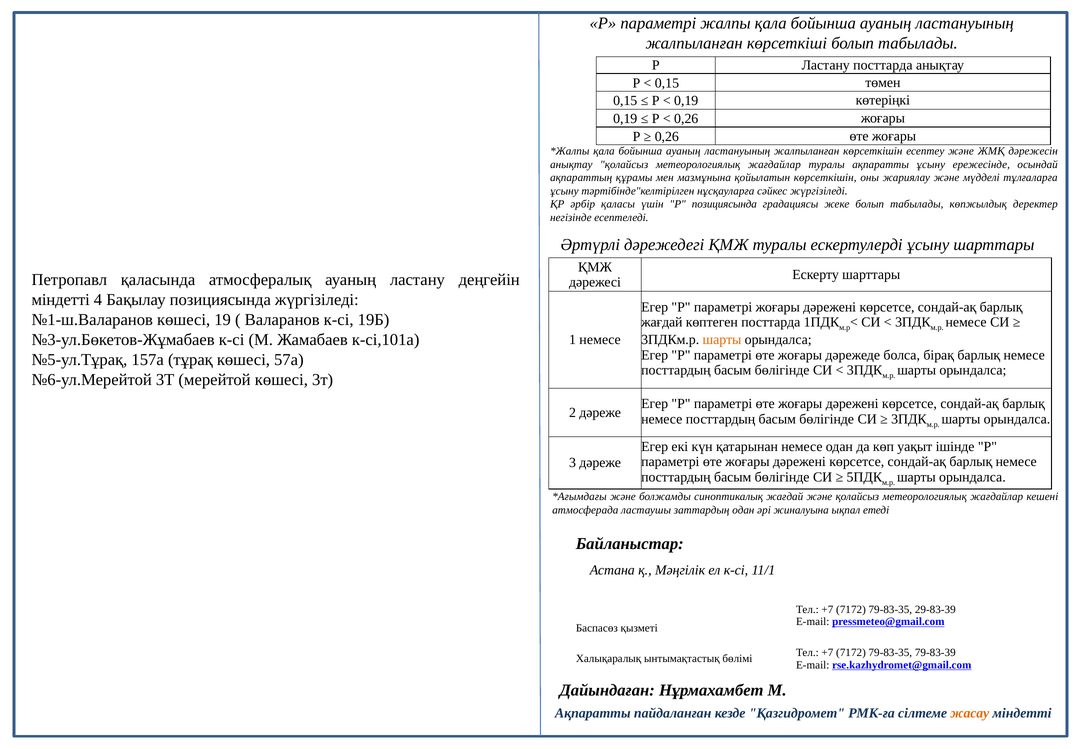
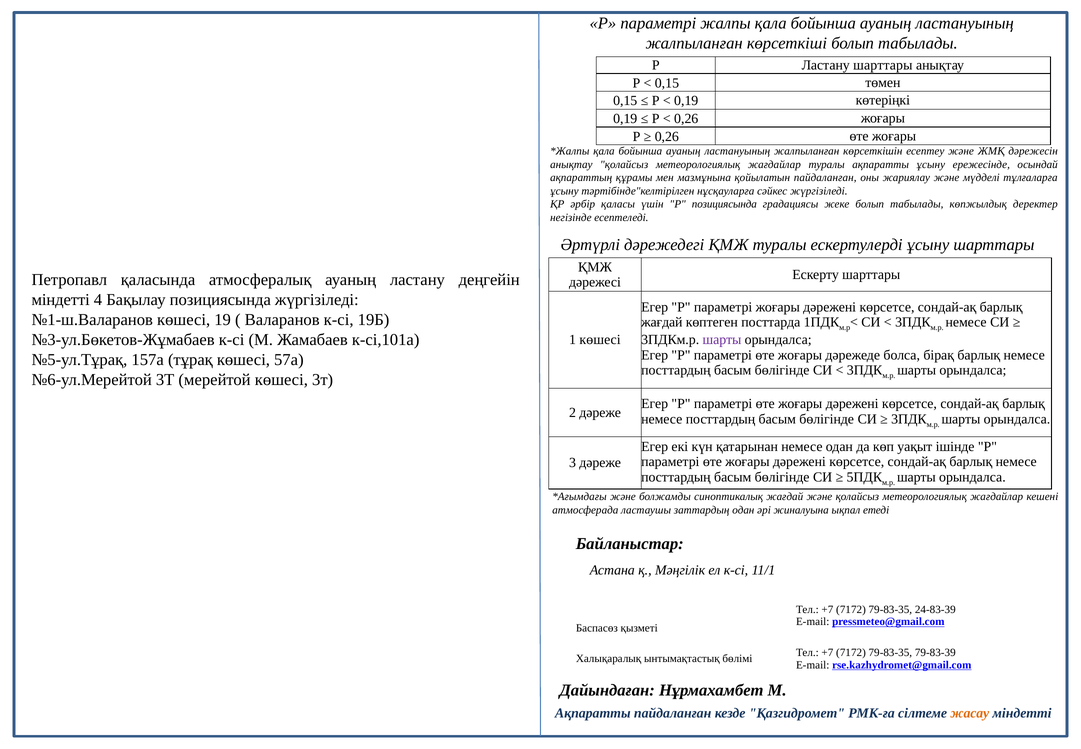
Ластану посттарда: посттарда -> шарттары
қойылатын көрсеткішін: көрсеткішін -> пайдаланған
1 немесе: немесе -> көшесі
шарты at (722, 339) colour: orange -> purple
29-83-39: 29-83-39 -> 24-83-39
